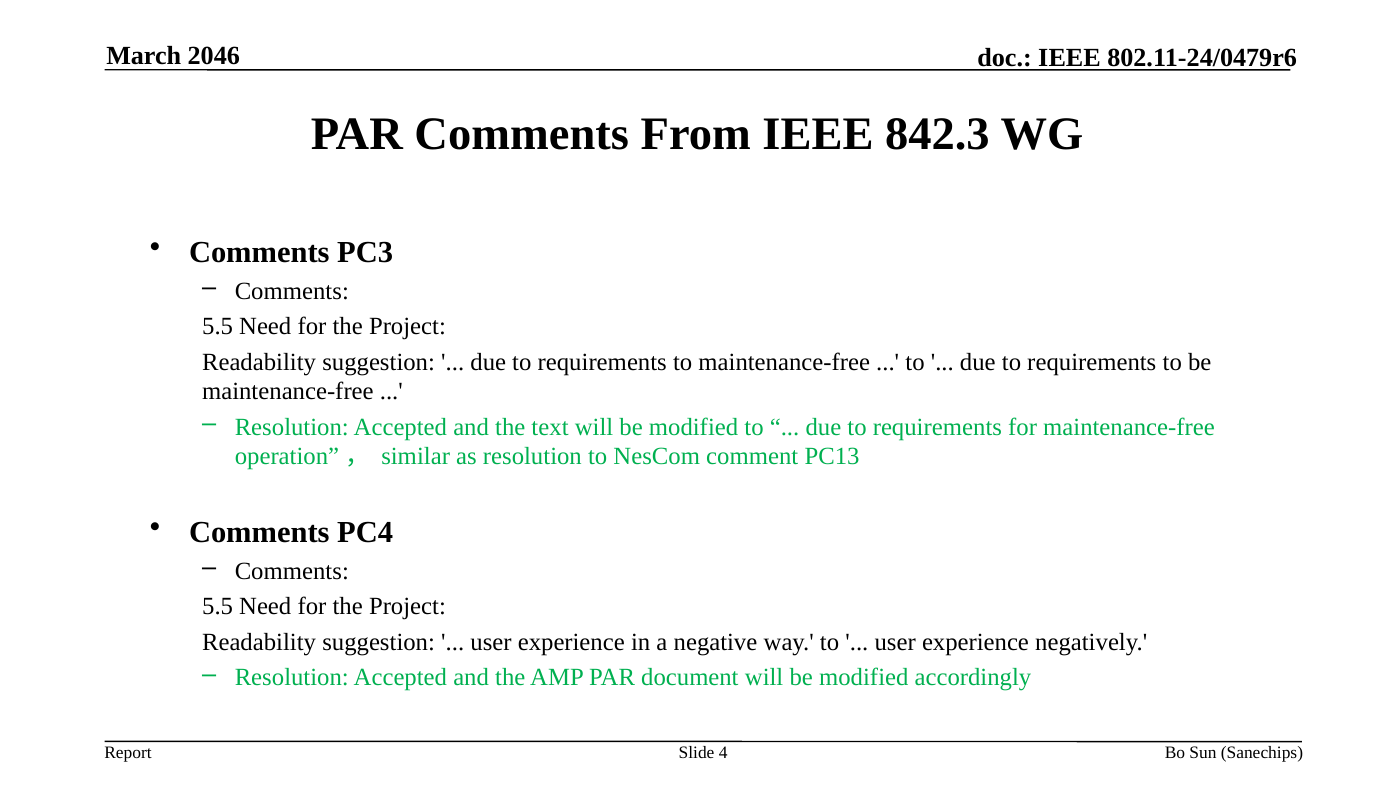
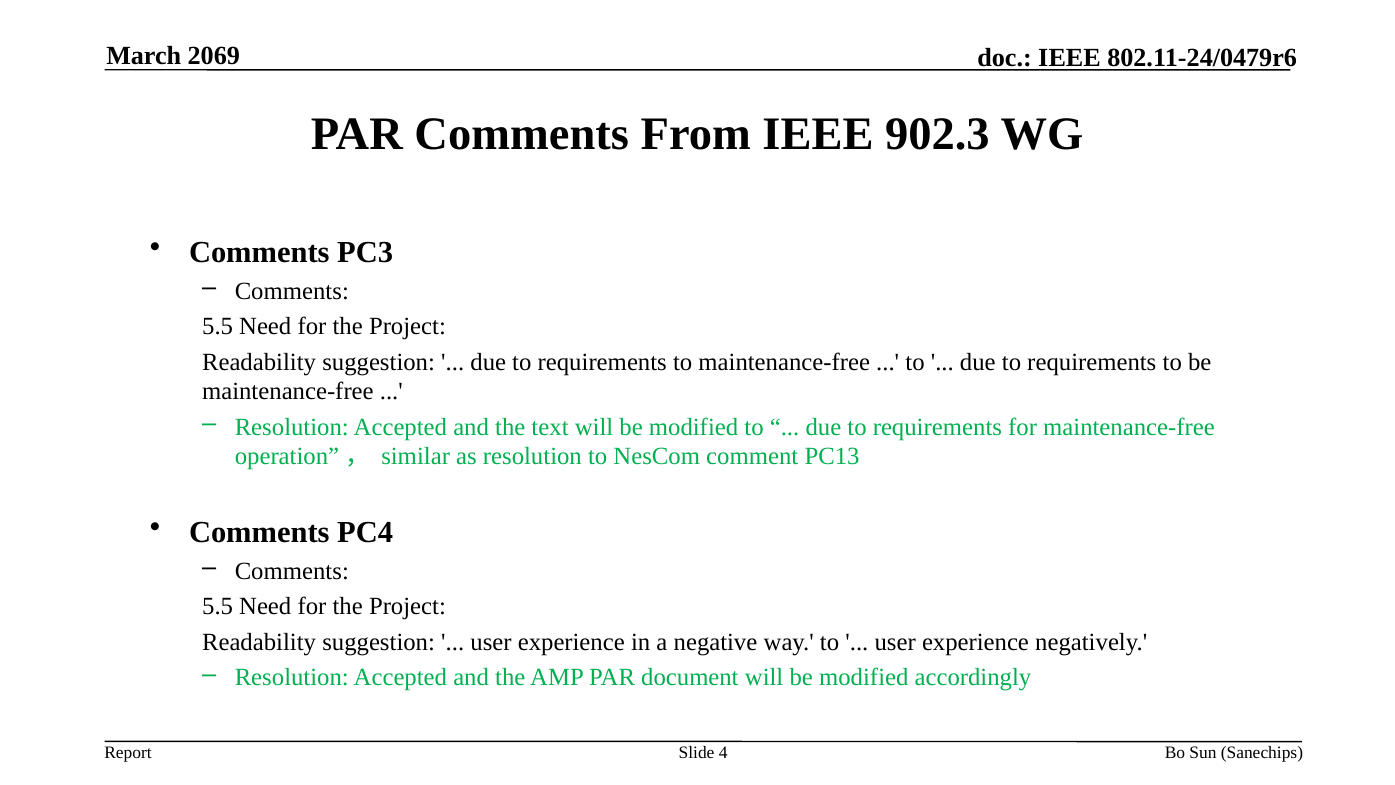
2046: 2046 -> 2069
842.3: 842.3 -> 902.3
